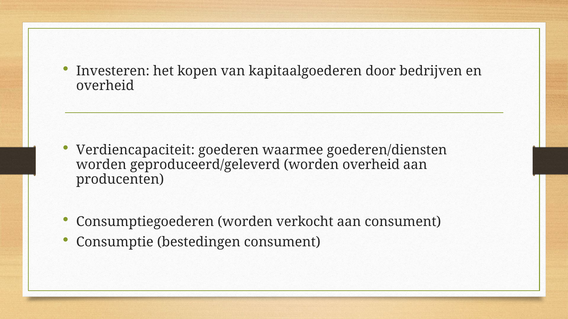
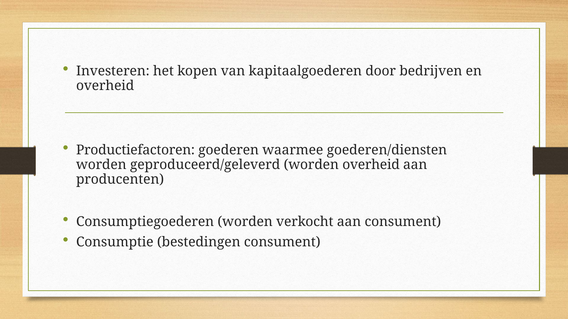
Verdiencapaciteit: Verdiencapaciteit -> Productiefactoren
